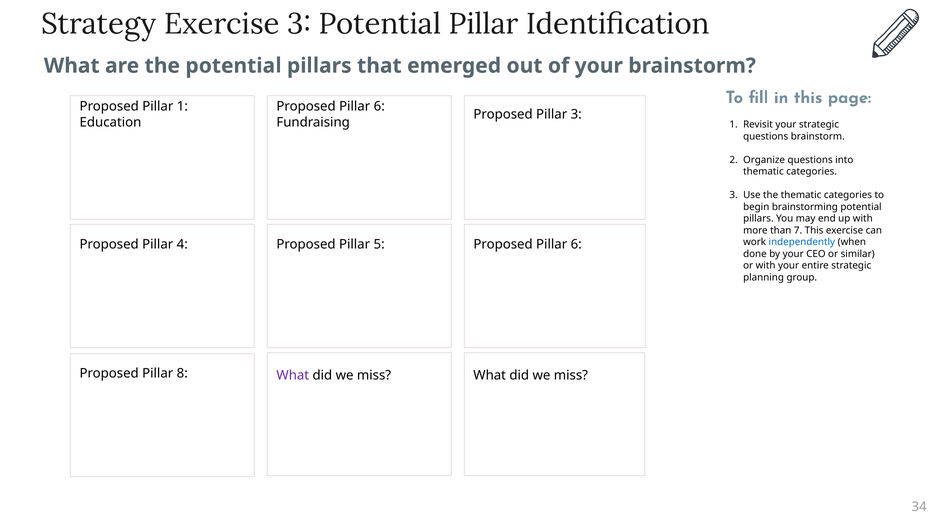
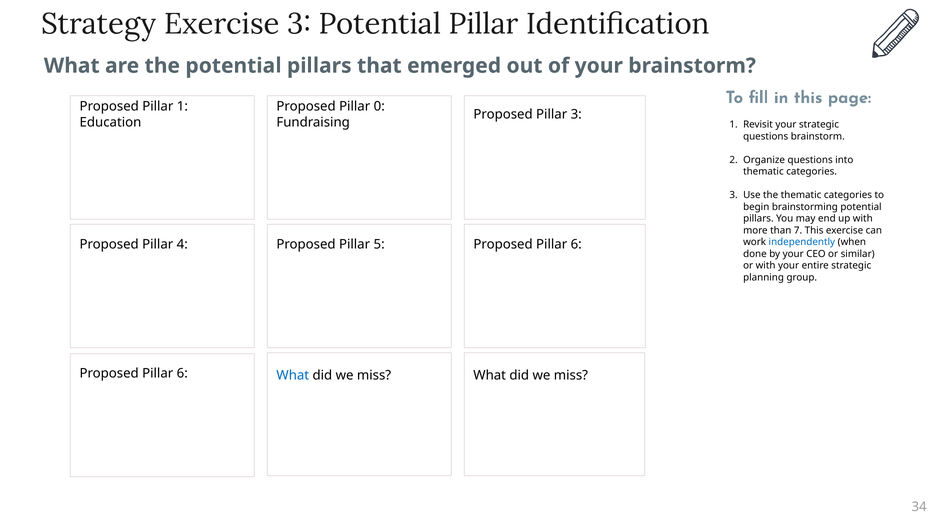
6 at (379, 106): 6 -> 0
8 at (182, 373): 8 -> 6
What at (293, 375) colour: purple -> blue
